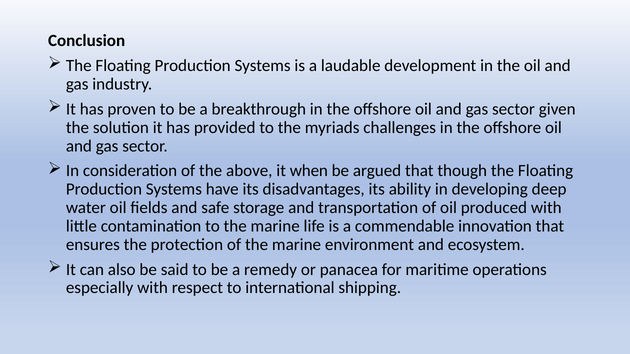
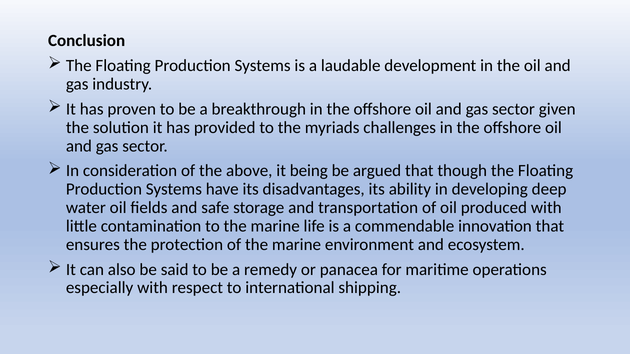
when: when -> being
